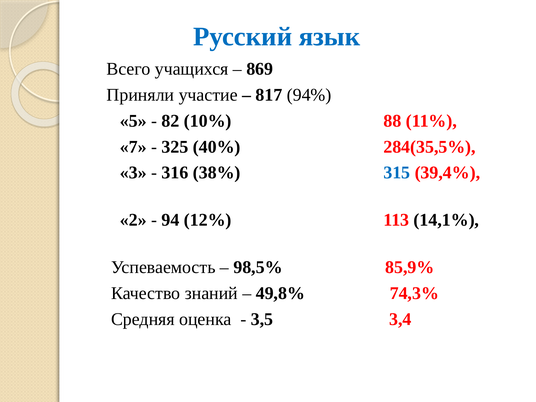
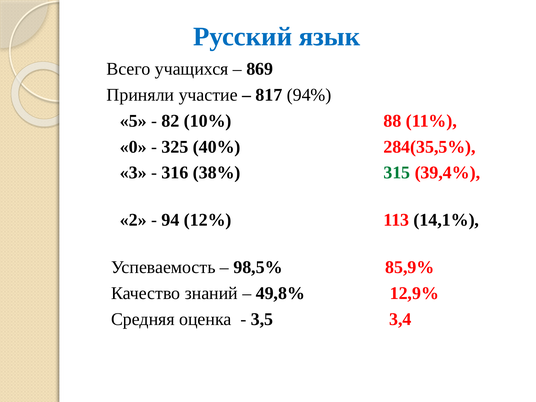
7: 7 -> 0
315 colour: blue -> green
74,3%: 74,3% -> 12,9%
